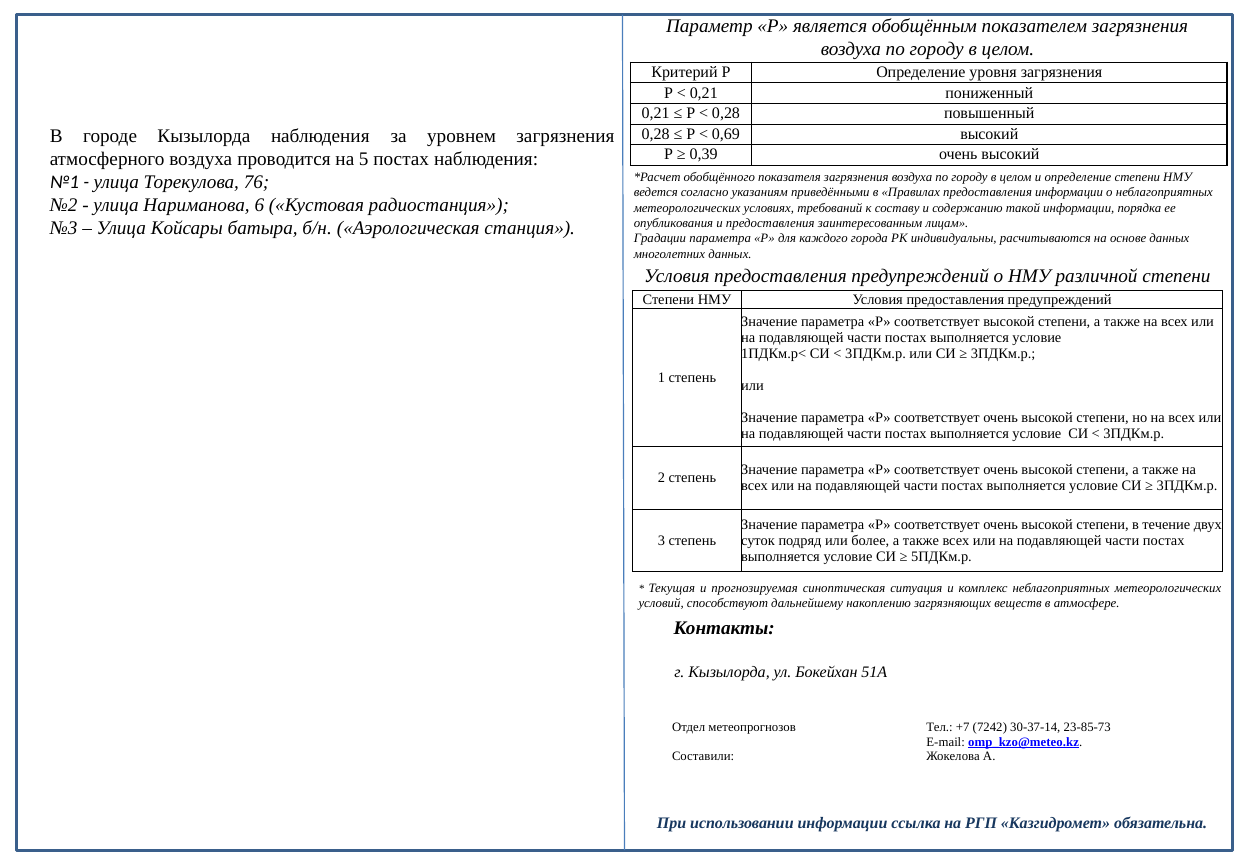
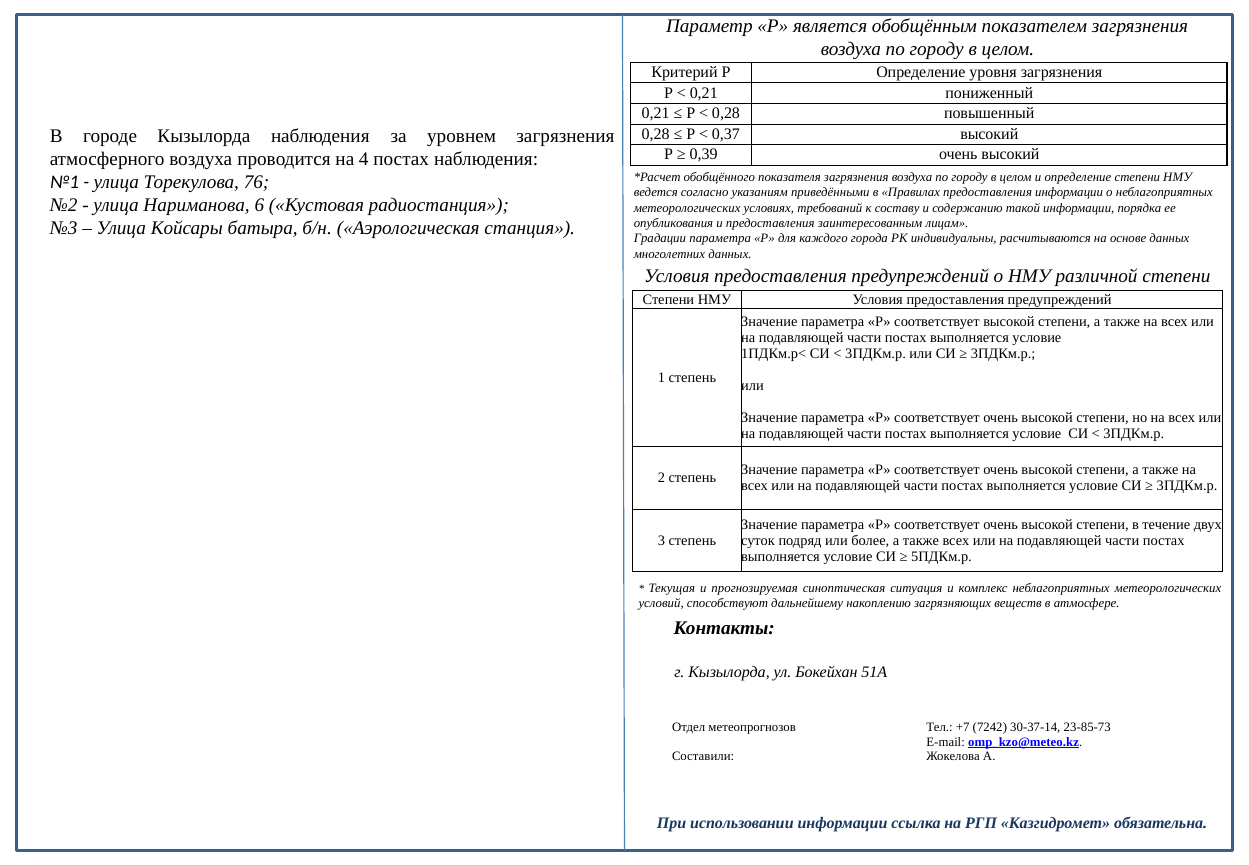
0,69: 0,69 -> 0,37
5: 5 -> 4
